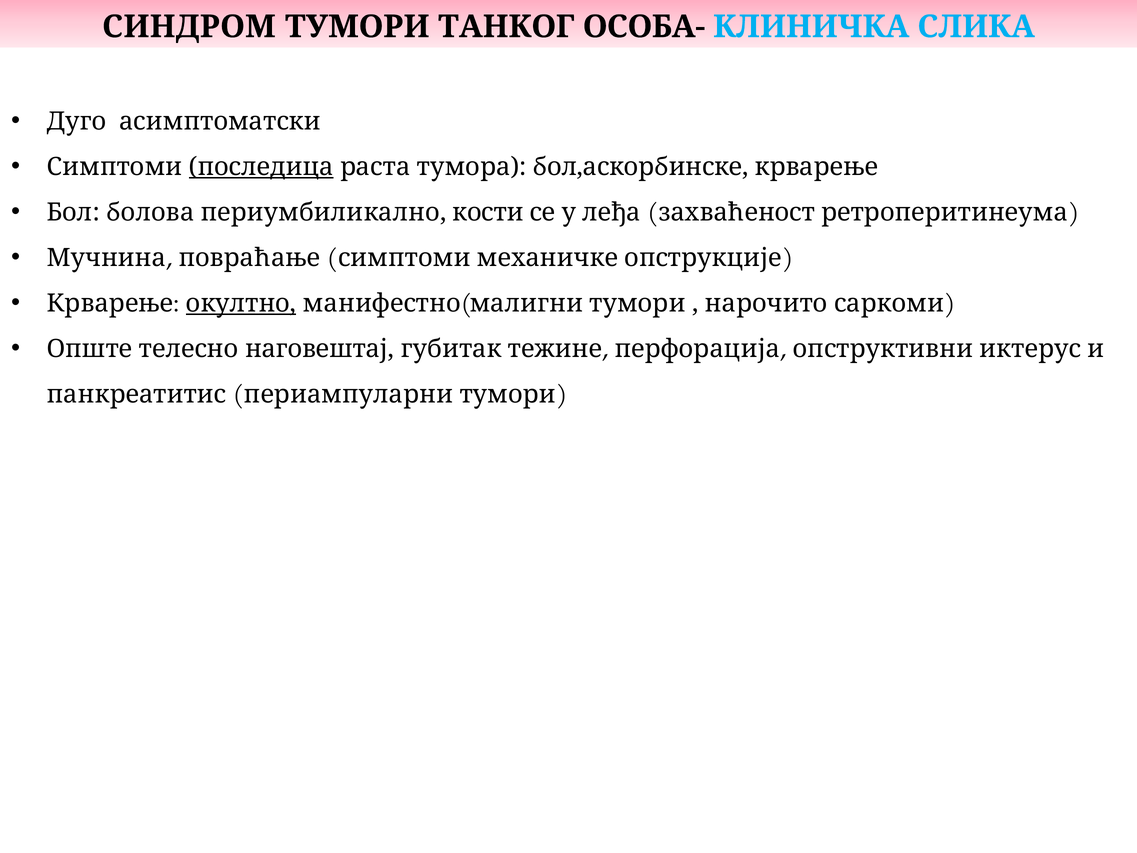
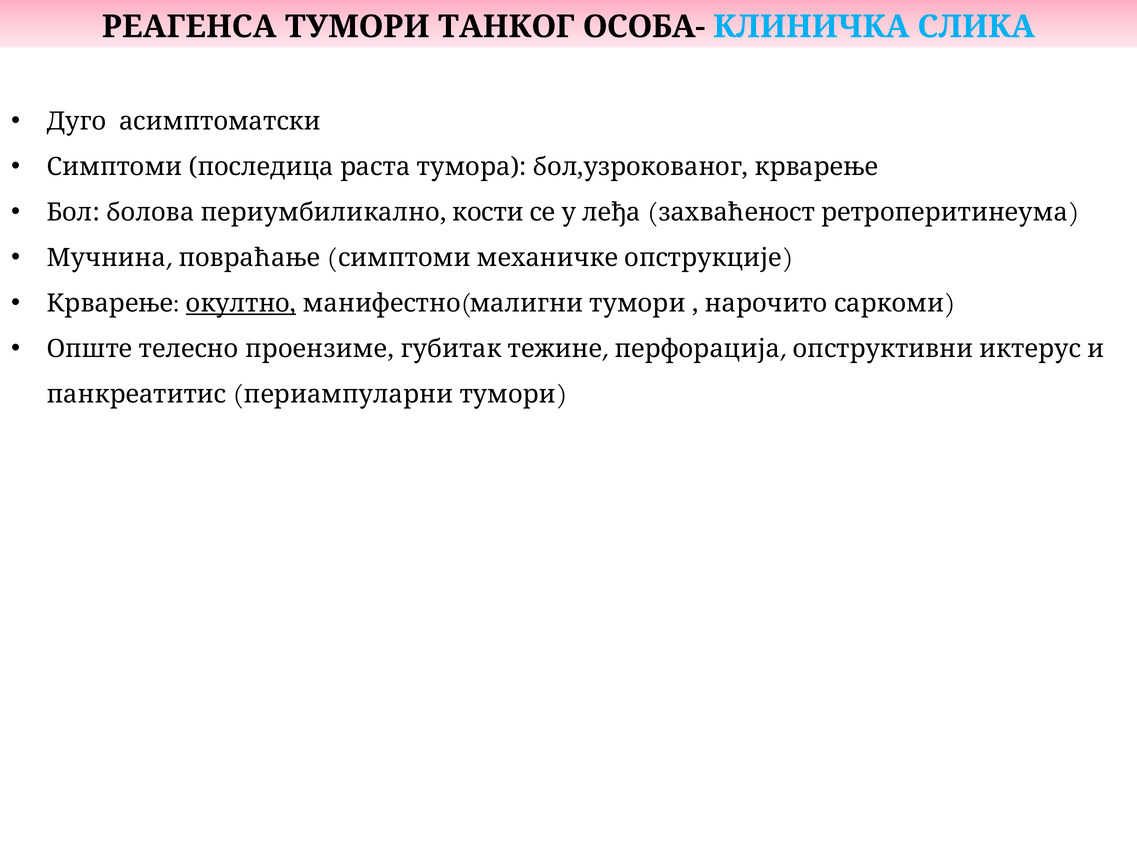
СИНДРОМ: СИНДРОМ -> РЕАГЕНСА
последица underline: present -> none
бол,аскорбинске: бол,аскорбинске -> бол,узрокованог
наговештај: наговештај -> проензиме
